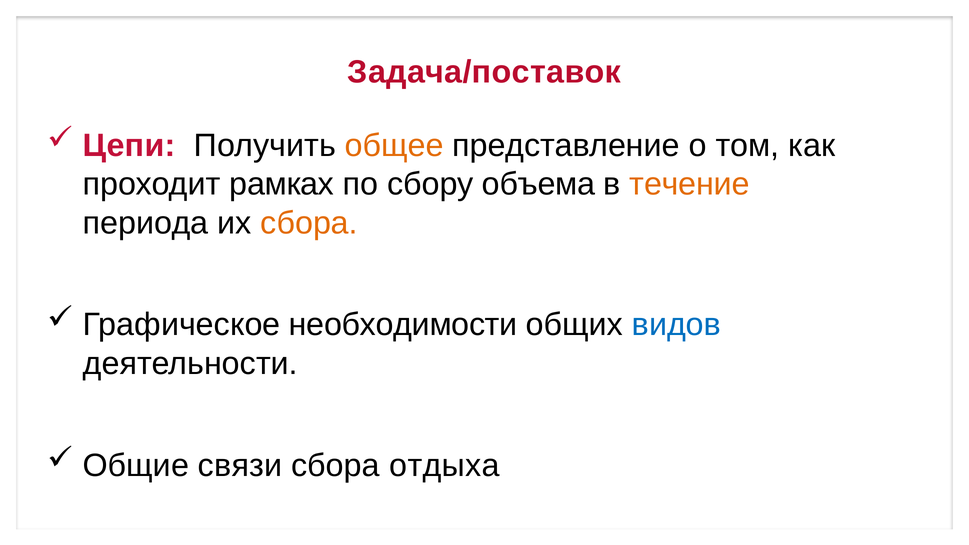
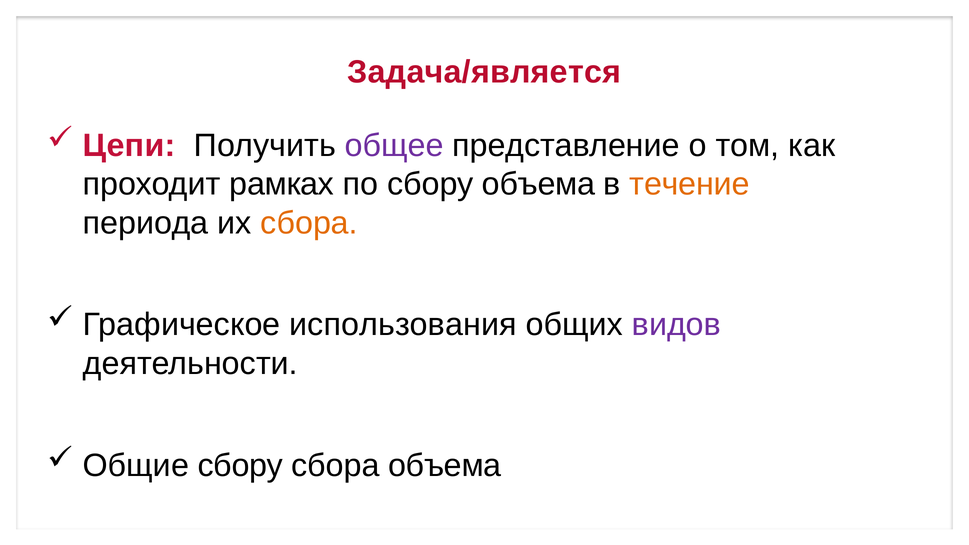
Задача/поставок: Задача/поставок -> Задача/является
общее colour: orange -> purple
необходимости: необходимости -> использования
видов colour: blue -> purple
Общие связи: связи -> сбору
сбора отдыха: отдыха -> объема
